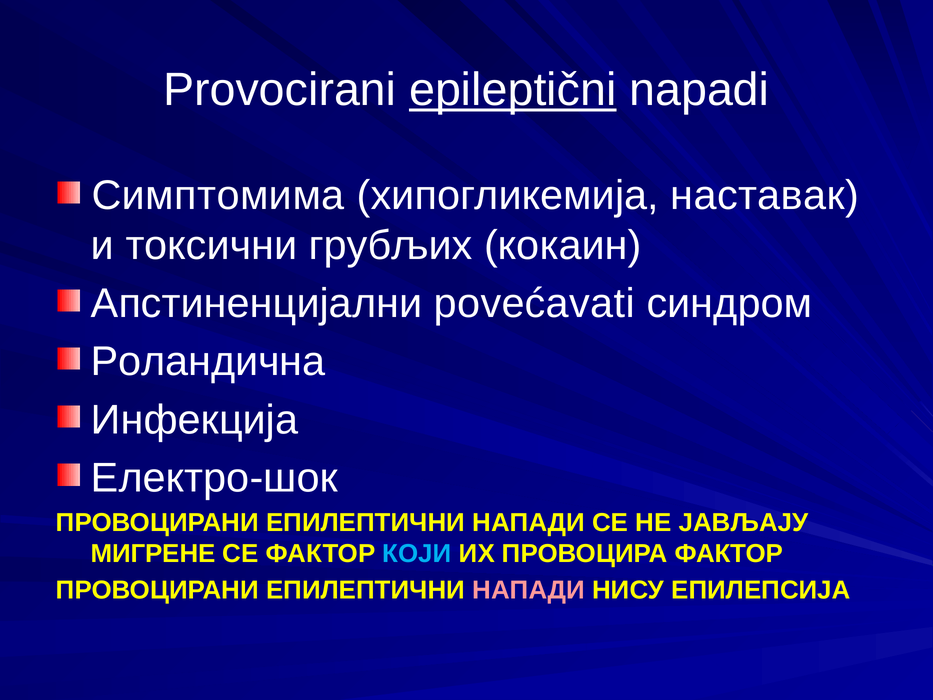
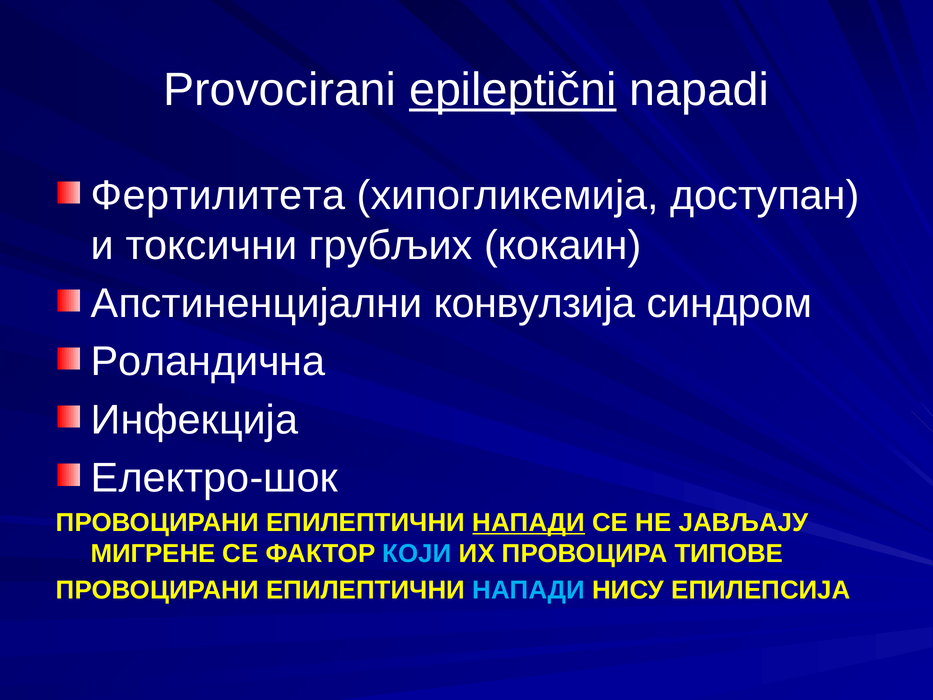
Симптомима: Симптомима -> Фертилитета
наставак: наставак -> доступан
povećavati: povećavati -> конвулзија
НАПАДИ at (529, 522) underline: none -> present
ПРОВОЦИРА ФАКТОР: ФАКТОР -> ТИПОВЕ
НАПАДИ at (529, 590) colour: pink -> light blue
